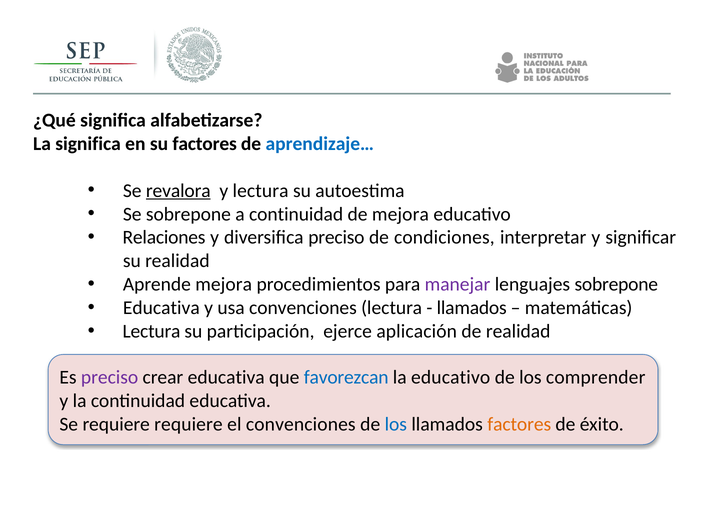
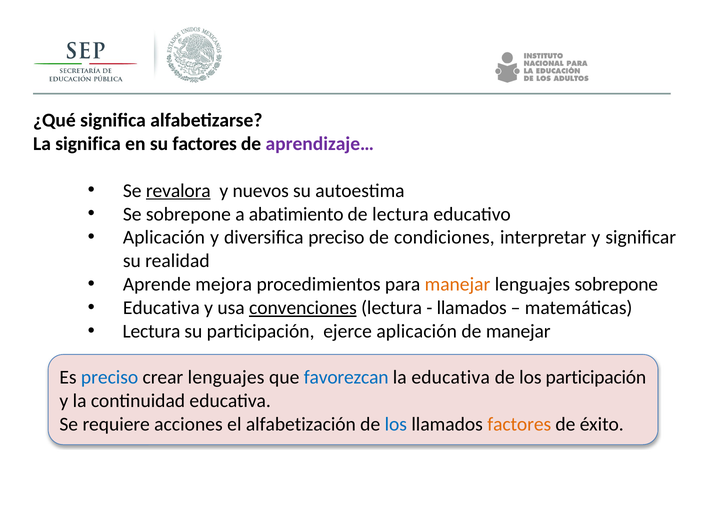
aprendizaje… colour: blue -> purple
y lectura: lectura -> nuevos
a continuidad: continuidad -> abatimiento
de mejora: mejora -> lectura
Relaciones at (164, 237): Relaciones -> Aplicación
manejar at (458, 284) colour: purple -> orange
convenciones at (303, 307) underline: none -> present
de realidad: realidad -> manejar
preciso at (110, 377) colour: purple -> blue
crear educativa: educativa -> lenguajes
la educativo: educativo -> educativa
los comprender: comprender -> participación
requiere requiere: requiere -> acciones
el convenciones: convenciones -> alfabetización
